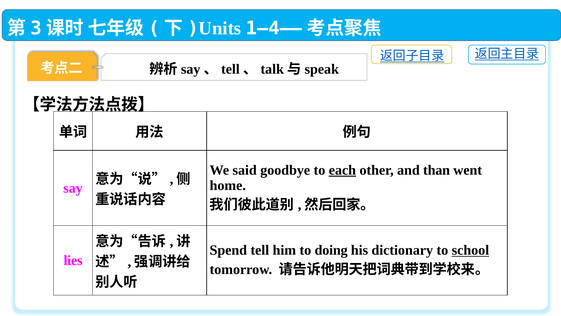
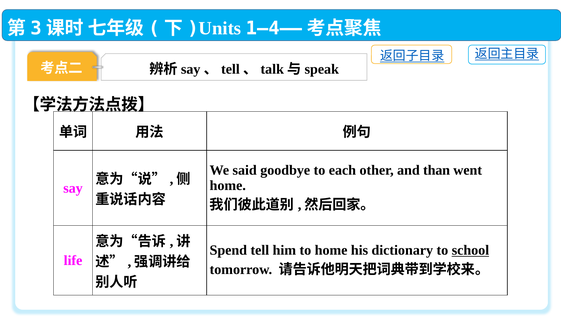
each underline: present -> none
to doing: doing -> home
lies: lies -> life
